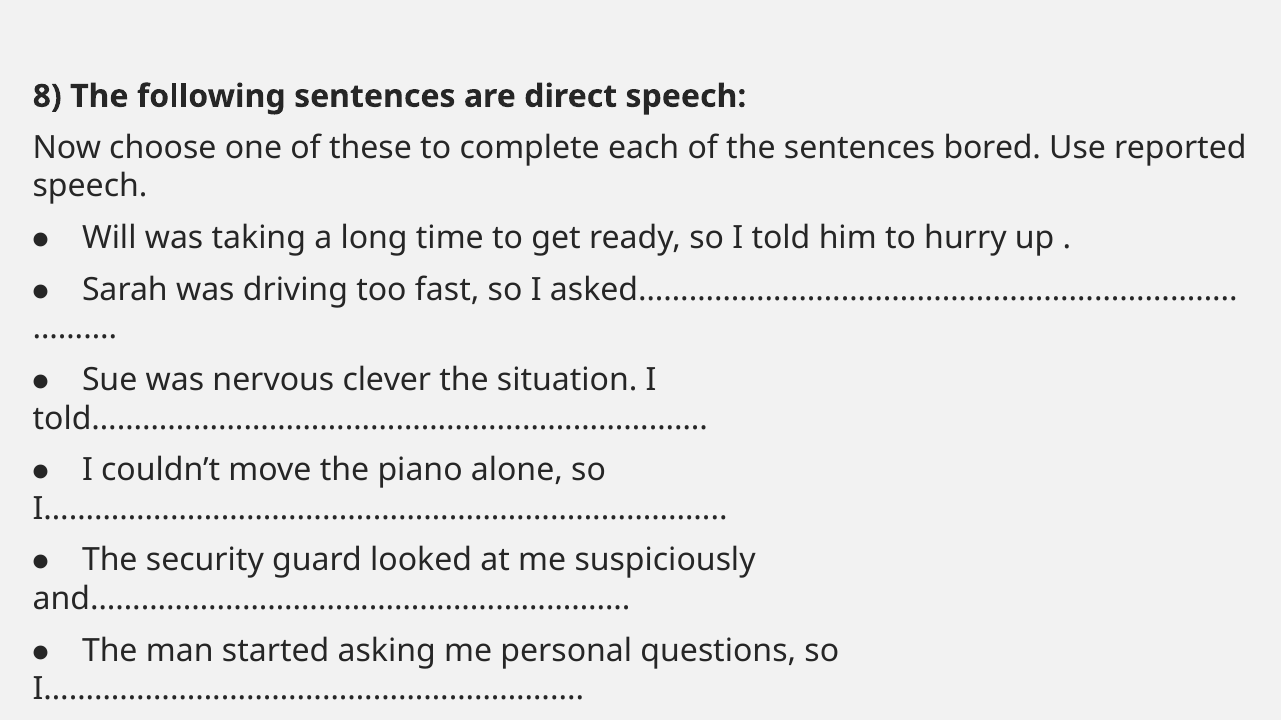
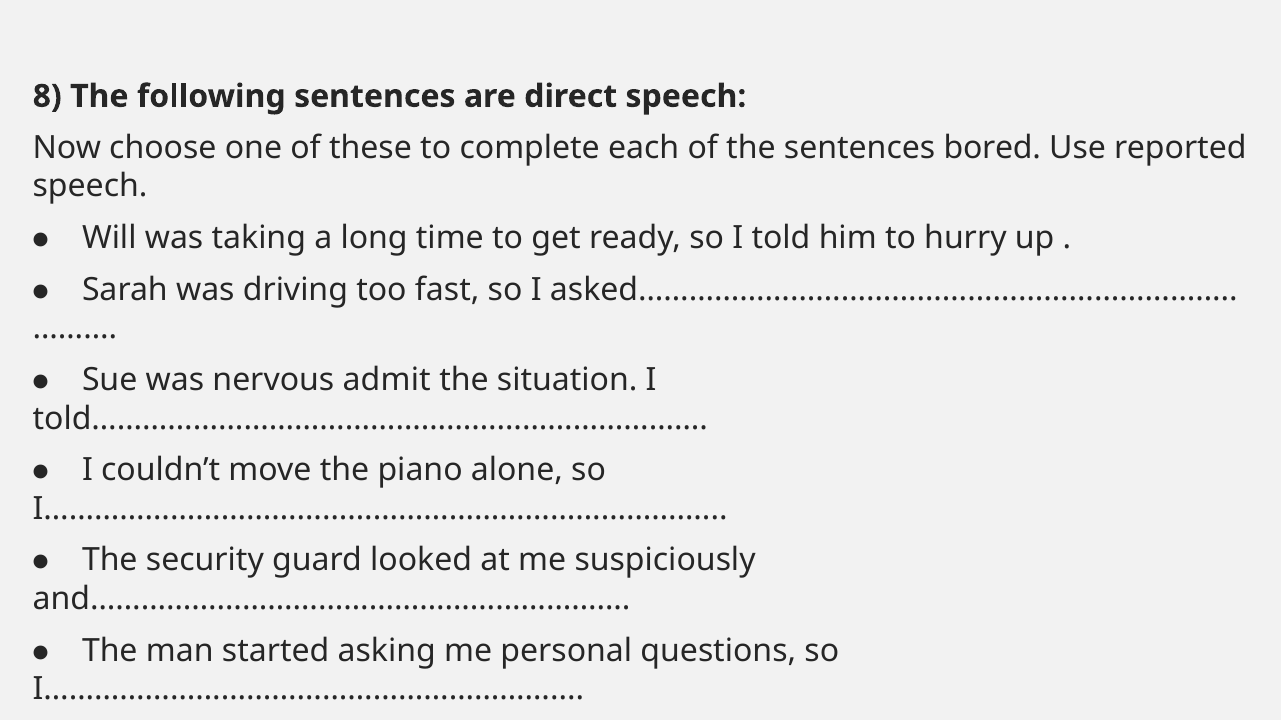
clever: clever -> admit
